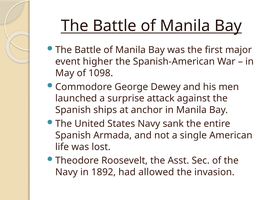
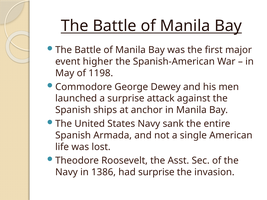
1098: 1098 -> 1198
1892: 1892 -> 1386
had allowed: allowed -> surprise
